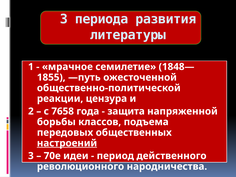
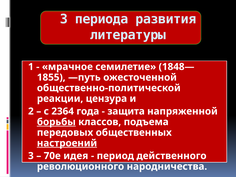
7658: 7658 -> 2364
борьбы underline: none -> present
идеи: идеи -> идея
